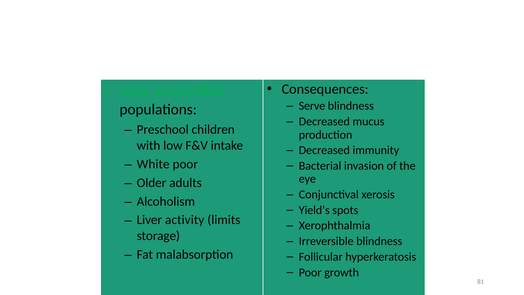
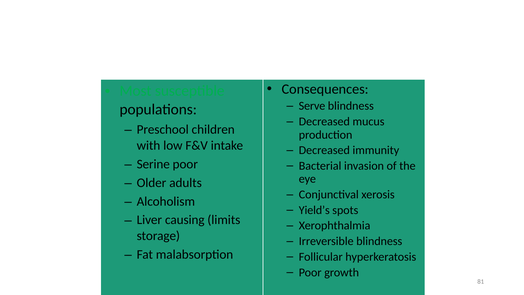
White: White -> Serine
activity: activity -> causing
